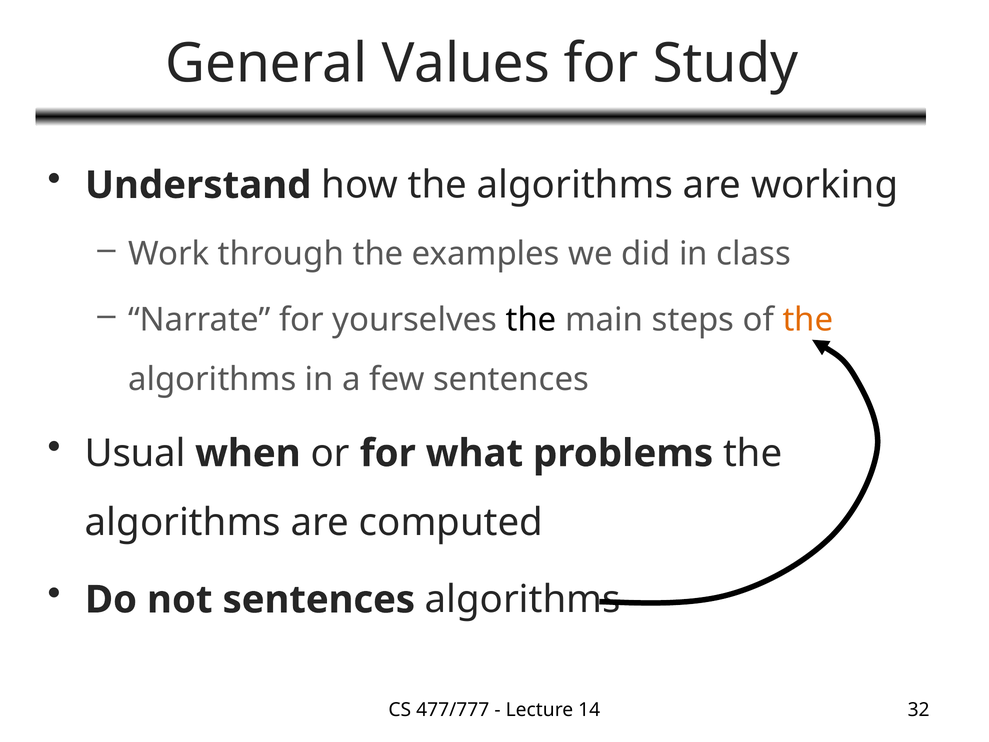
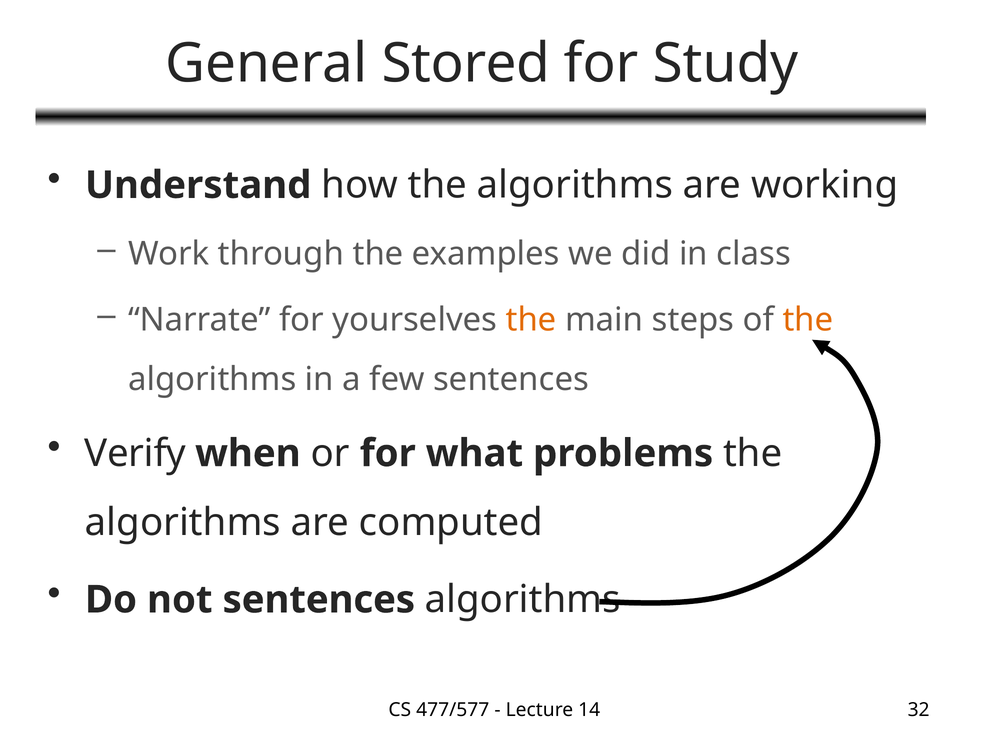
Values: Values -> Stored
the at (531, 320) colour: black -> orange
Usual: Usual -> Verify
477/777: 477/777 -> 477/577
